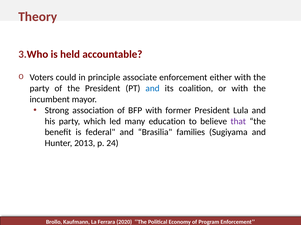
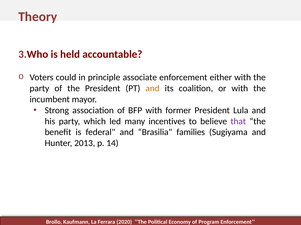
and at (153, 89) colour: blue -> orange
education: education -> incentives
24: 24 -> 14
